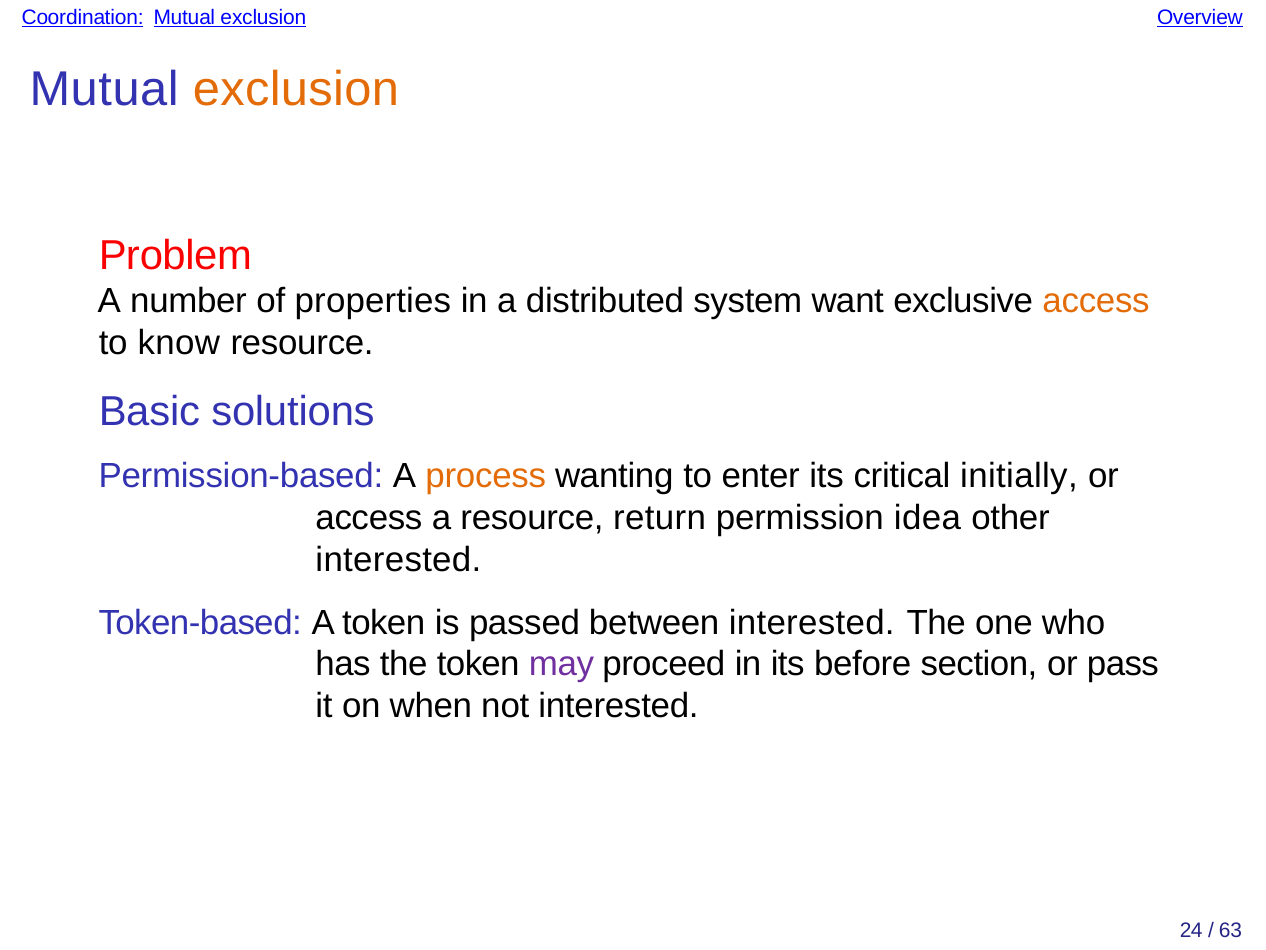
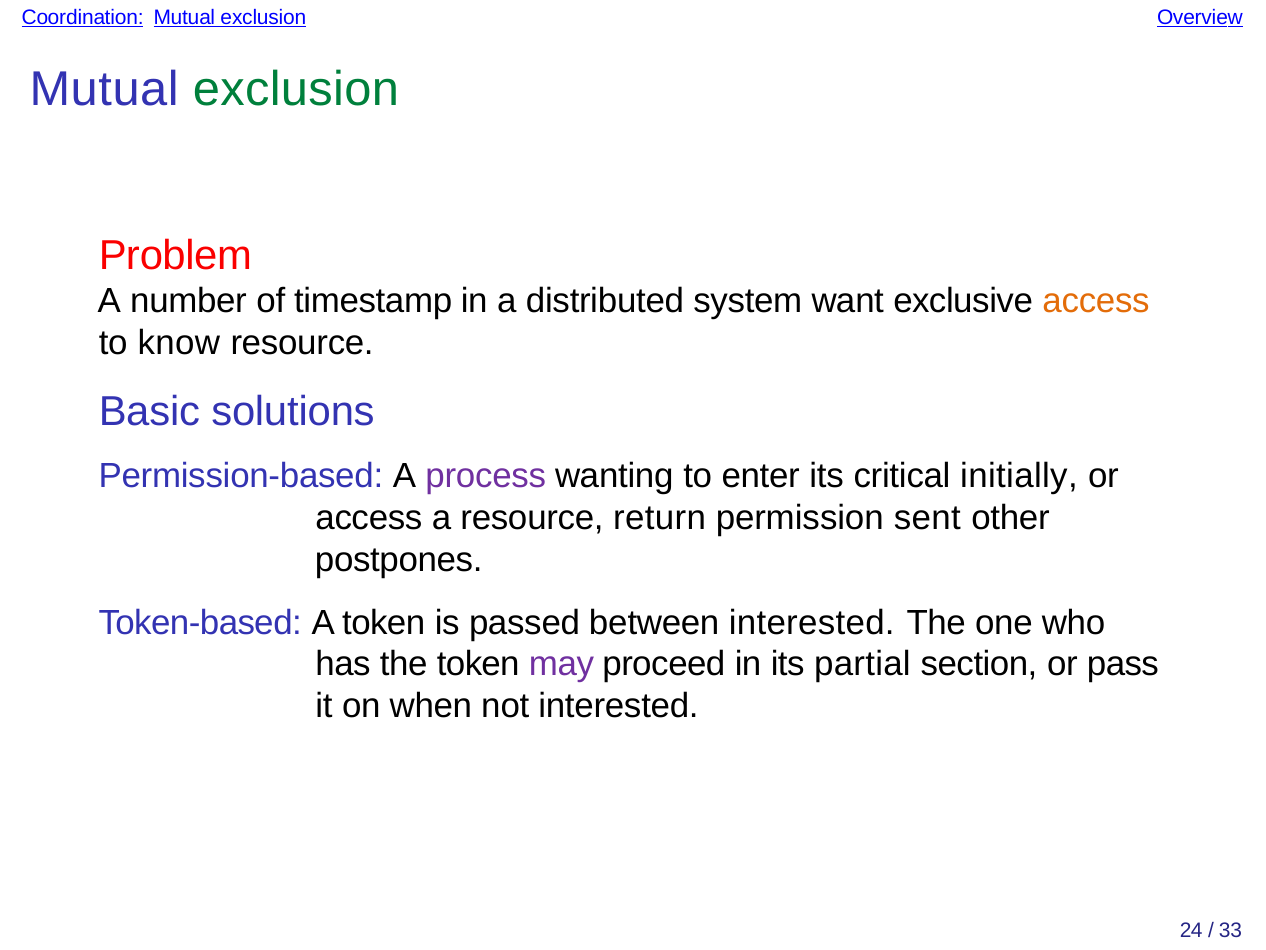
exclusion at (296, 89) colour: orange -> green
properties: properties -> timestamp
process colour: orange -> purple
idea: idea -> sent
interested at (398, 560): interested -> postpones
before: before -> partial
63: 63 -> 33
